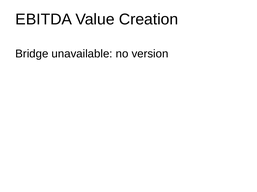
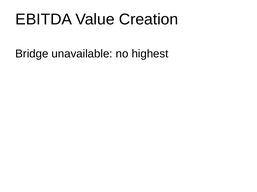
version: version -> highest
